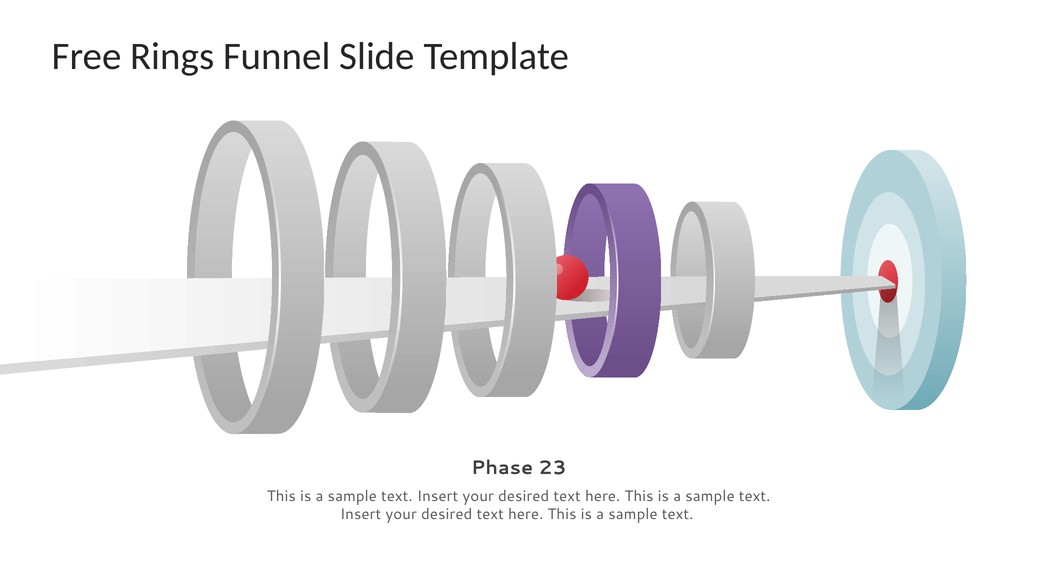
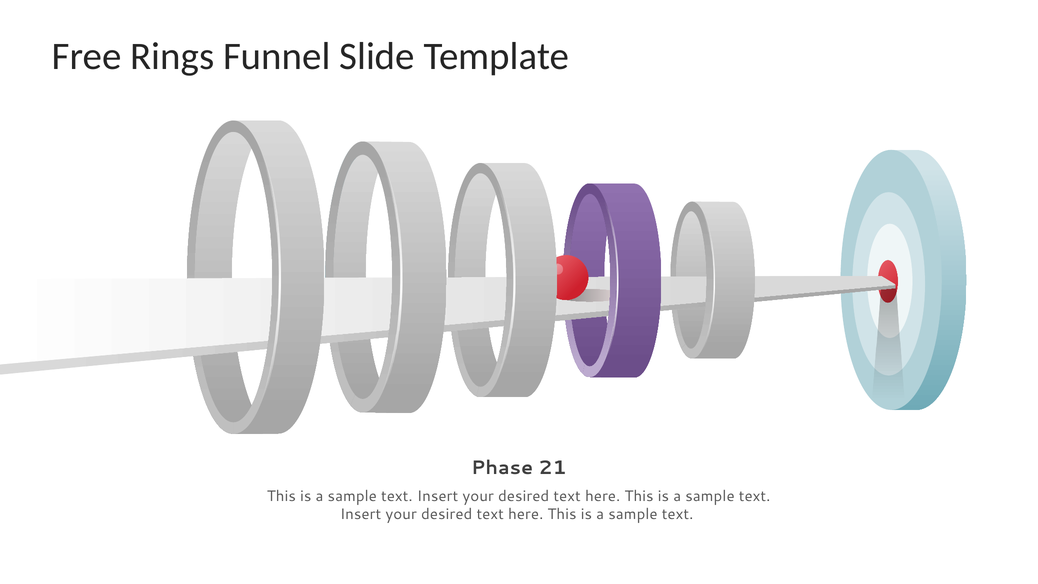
23: 23 -> 21
